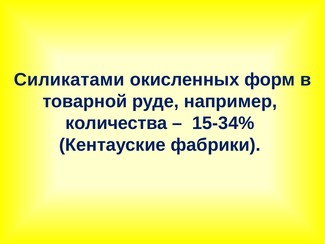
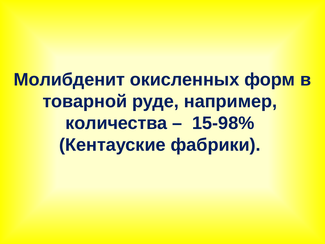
Силикатами: Силикатами -> Молибденит
15-34%: 15-34% -> 15-98%
